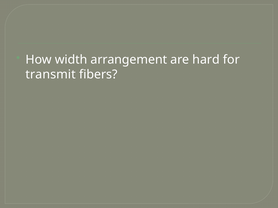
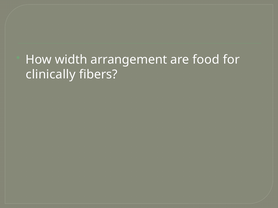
hard: hard -> food
transmit: transmit -> clinically
